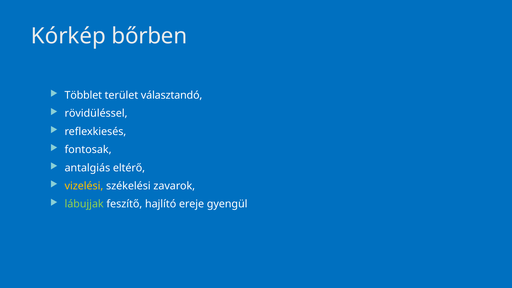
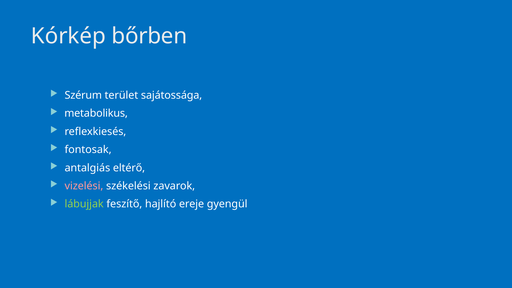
Többlet: Többlet -> Szérum
választandó: választandó -> sajátossága
rövidüléssel: rövidüléssel -> metabolikus
vizelési colour: yellow -> pink
